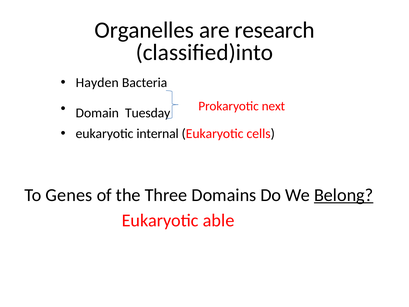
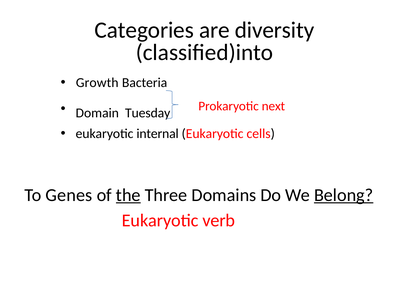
Organelles: Organelles -> Categories
research: research -> diversity
Hayden: Hayden -> Growth
the underline: none -> present
able: able -> verb
